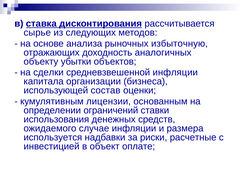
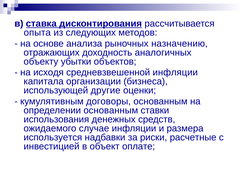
сырье: сырье -> опыта
избыточную: избыточную -> назначению
сделки: сделки -> исходя
состав: состав -> другие
лицензии: лицензии -> договоры
определении ограничений: ограничений -> основанным
